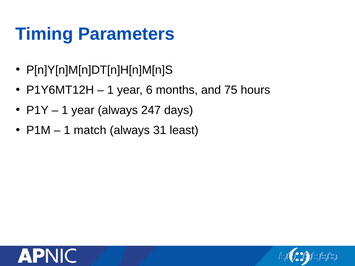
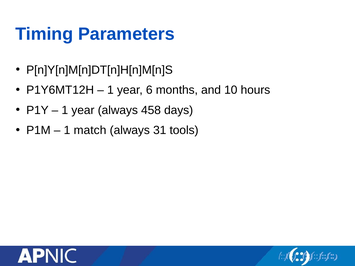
75: 75 -> 10
247: 247 -> 458
least: least -> tools
